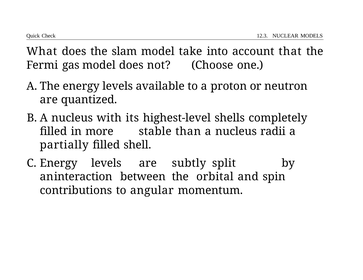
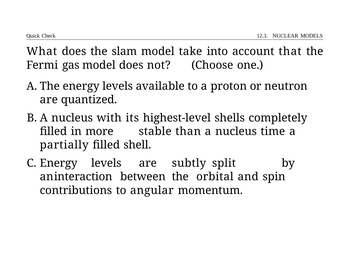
radii: radii -> time
